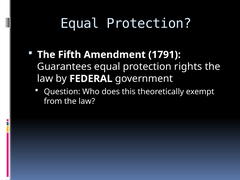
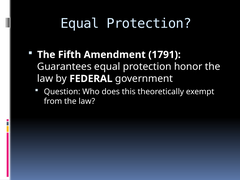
rights: rights -> honor
